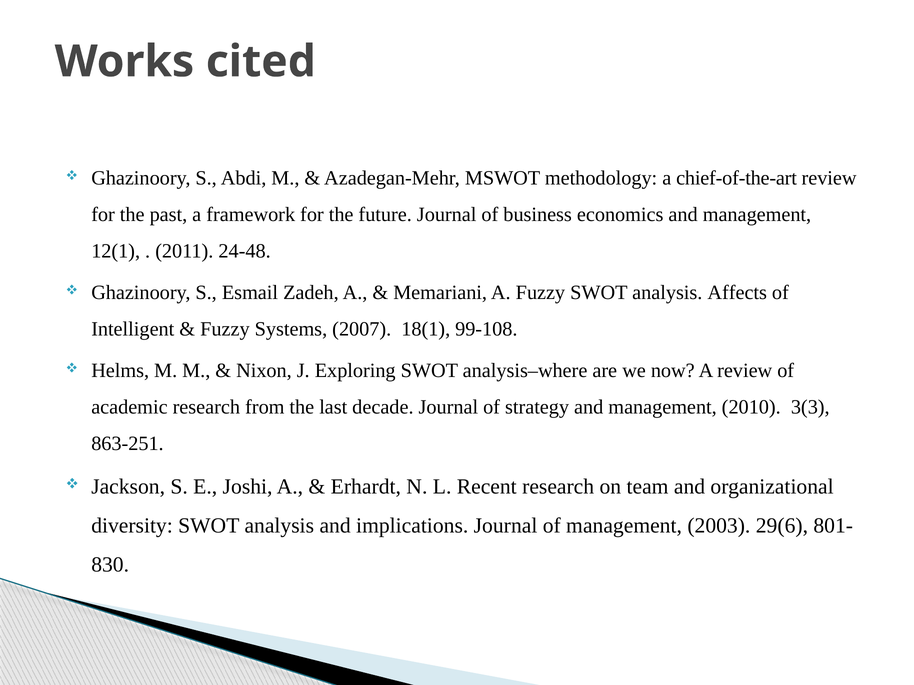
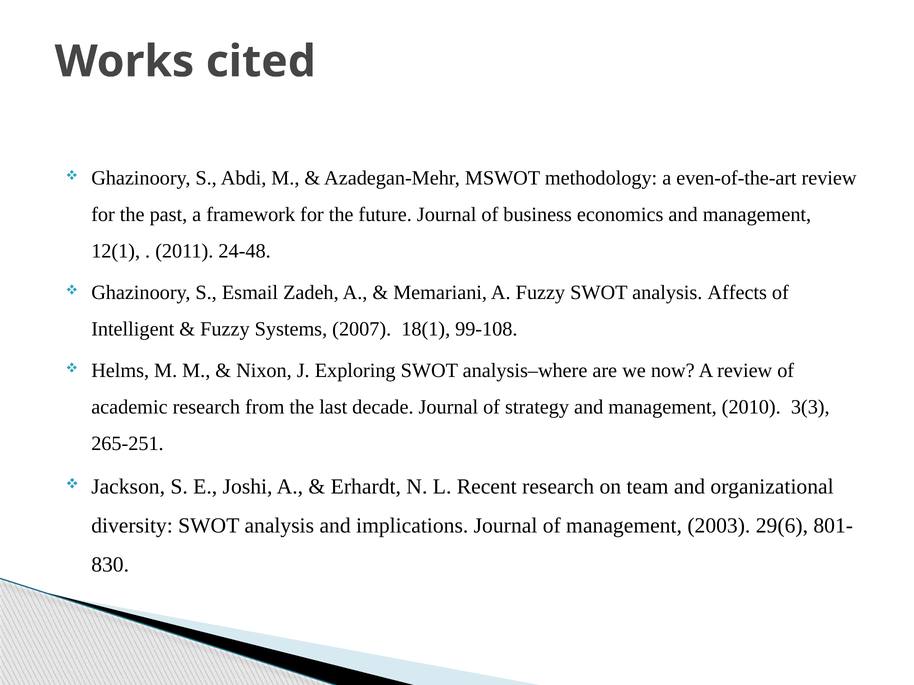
chief-of-the-art: chief-of-the-art -> even-of-the-art
863-251: 863-251 -> 265-251
